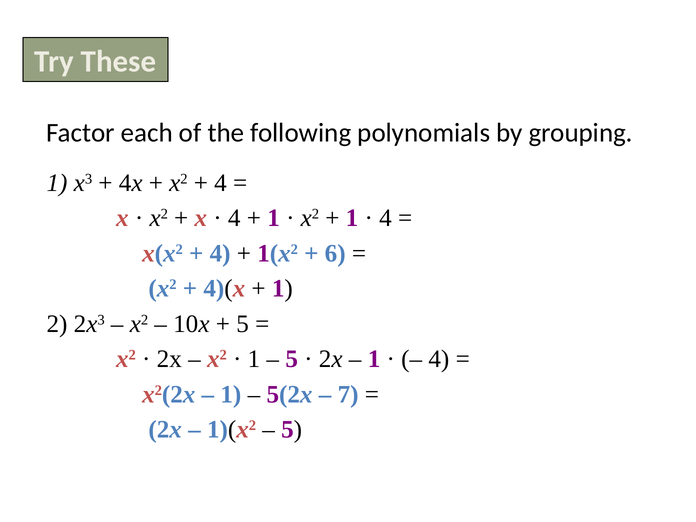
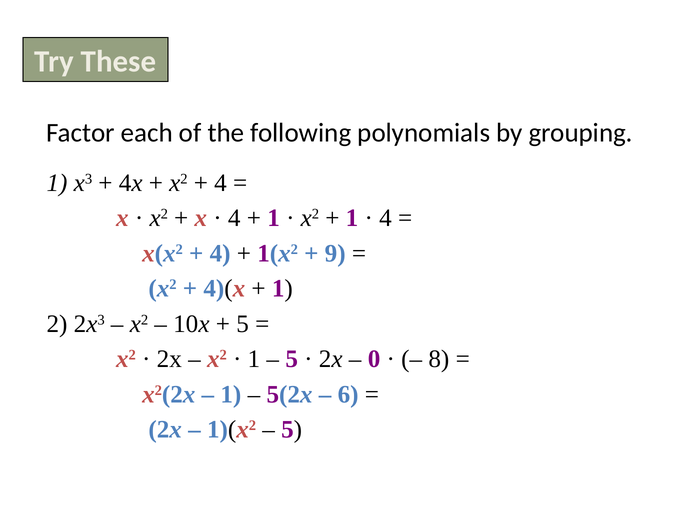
6: 6 -> 9
1 at (374, 359): 1 -> 0
4 at (439, 359): 4 -> 8
7: 7 -> 6
